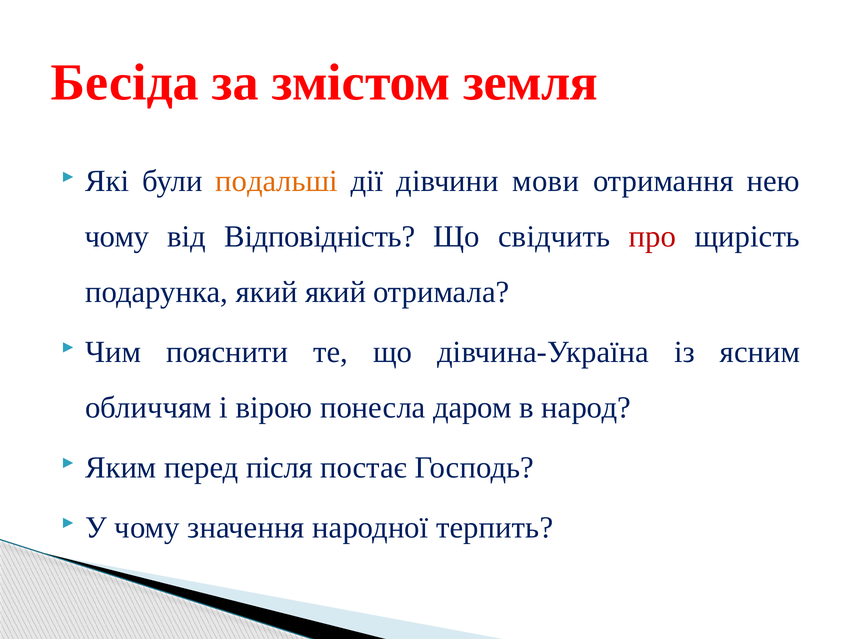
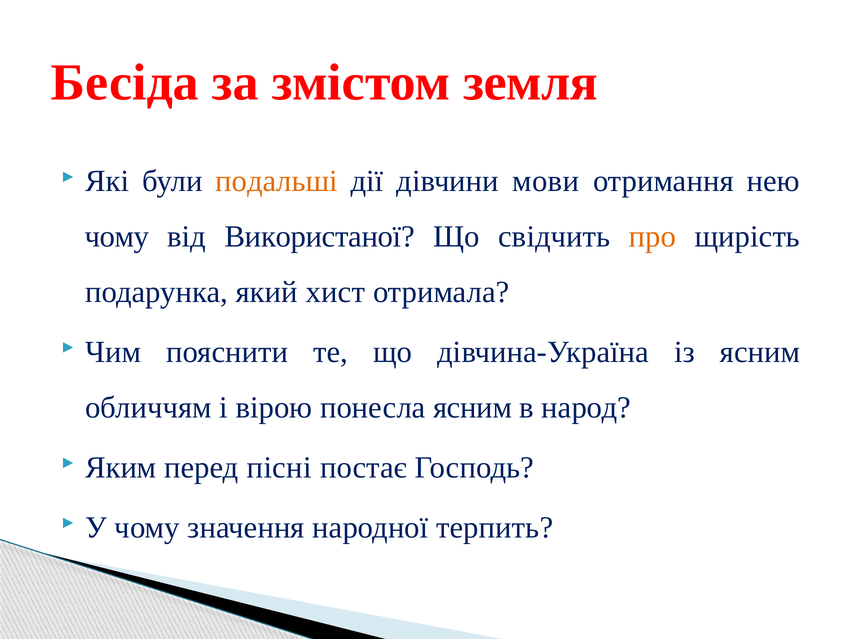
Відповідність: Відповідність -> Використаної
про colour: red -> orange
який який: який -> хист
понесла даром: даром -> ясним
після: після -> пісні
